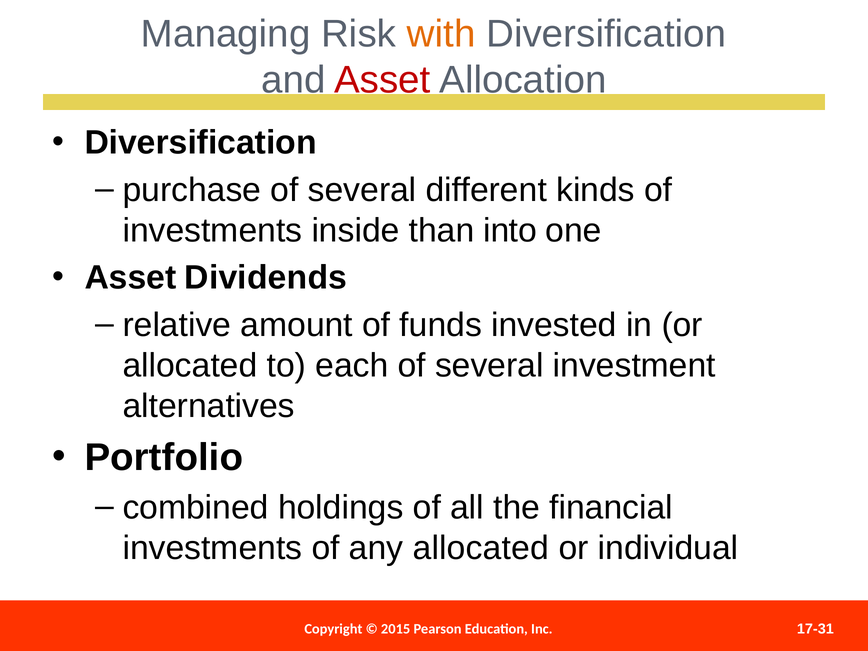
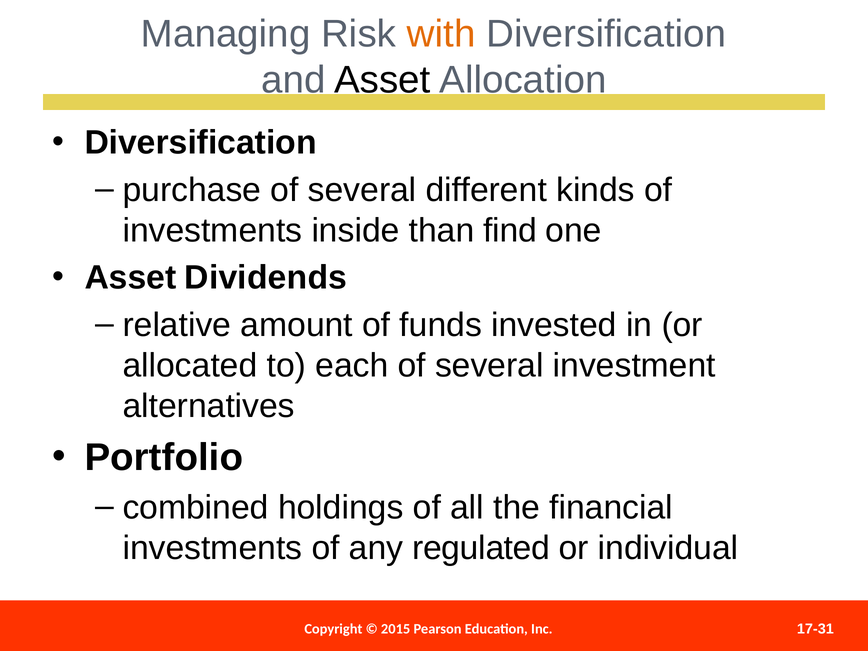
Asset at (382, 80) colour: red -> black
into: into -> find
any allocated: allocated -> regulated
